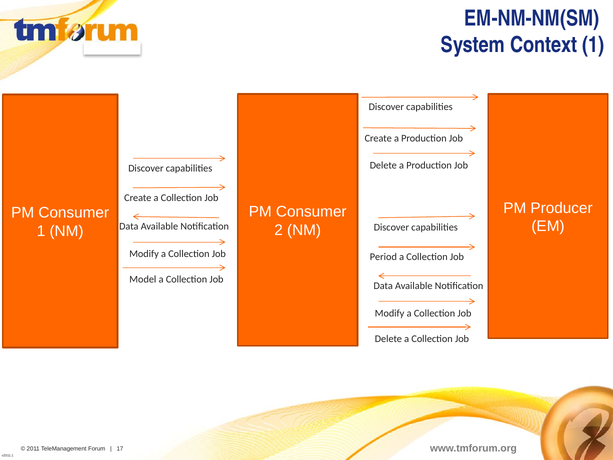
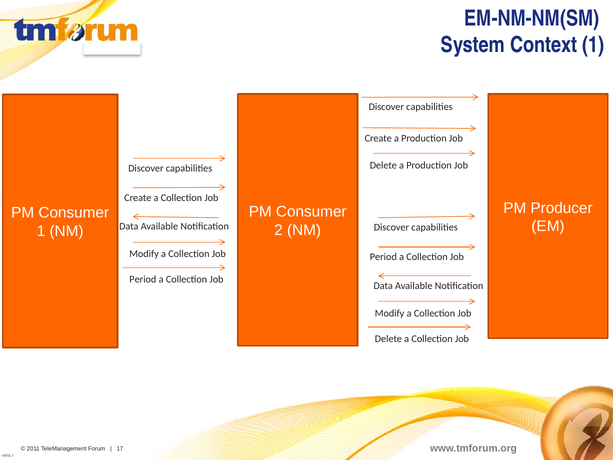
Model at (143, 279): Model -> Period
